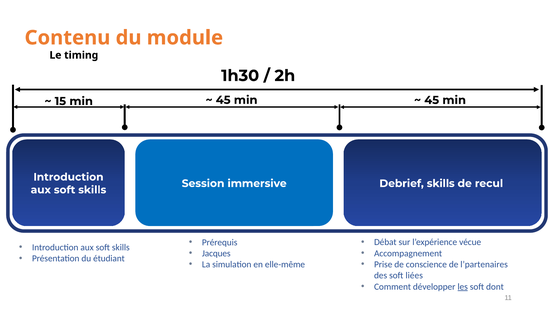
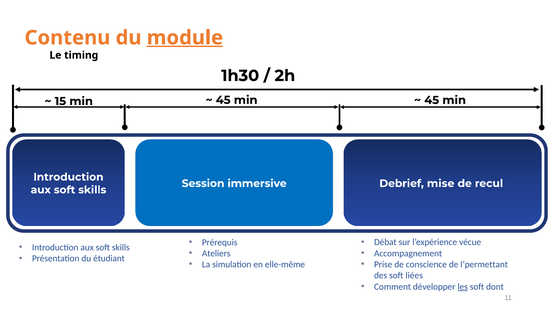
module underline: none -> present
Debrief skills: skills -> mise
Jacques: Jacques -> Ateliers
l’partenaires: l’partenaires -> l’permettant
